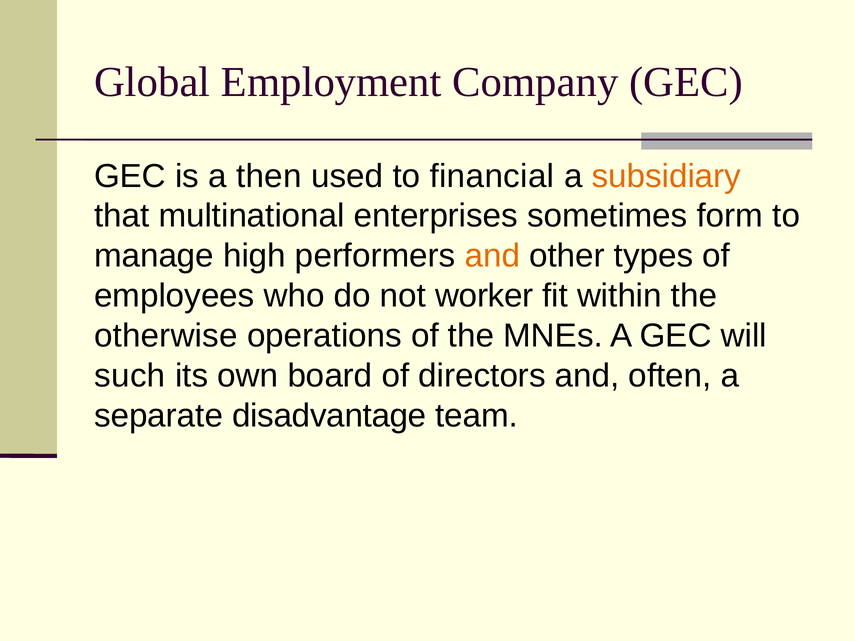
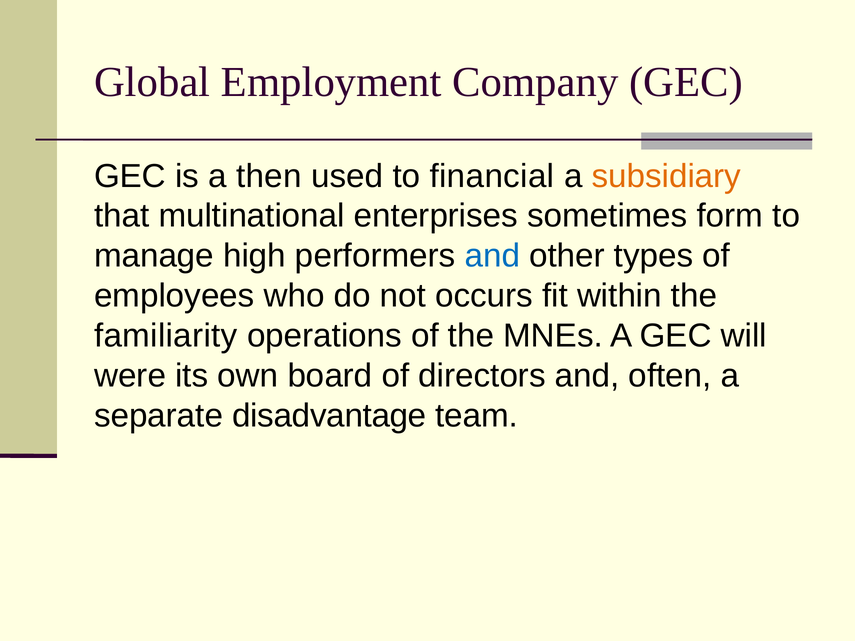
and at (492, 256) colour: orange -> blue
worker: worker -> occurs
otherwise: otherwise -> familiarity
such: such -> were
